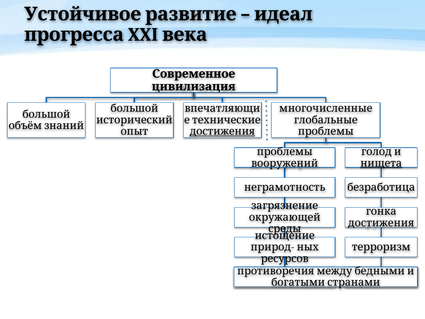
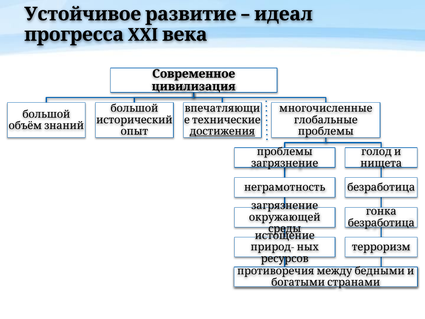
вооружений at (285, 163): вооружений -> загрязнение
нищета underline: present -> none
достижения at (381, 223): достижения -> безработица
